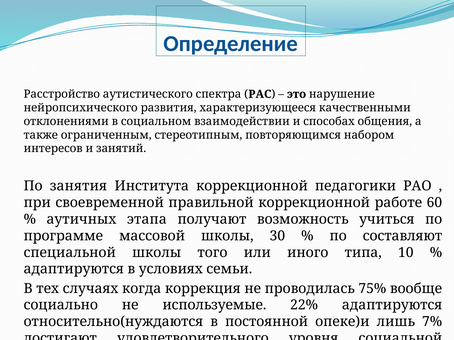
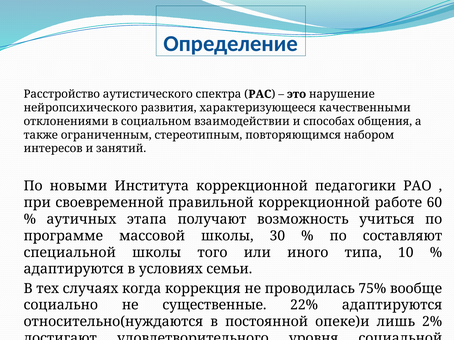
занятия: занятия -> новыми
используемые: используемые -> существенные
7%: 7% -> 2%
